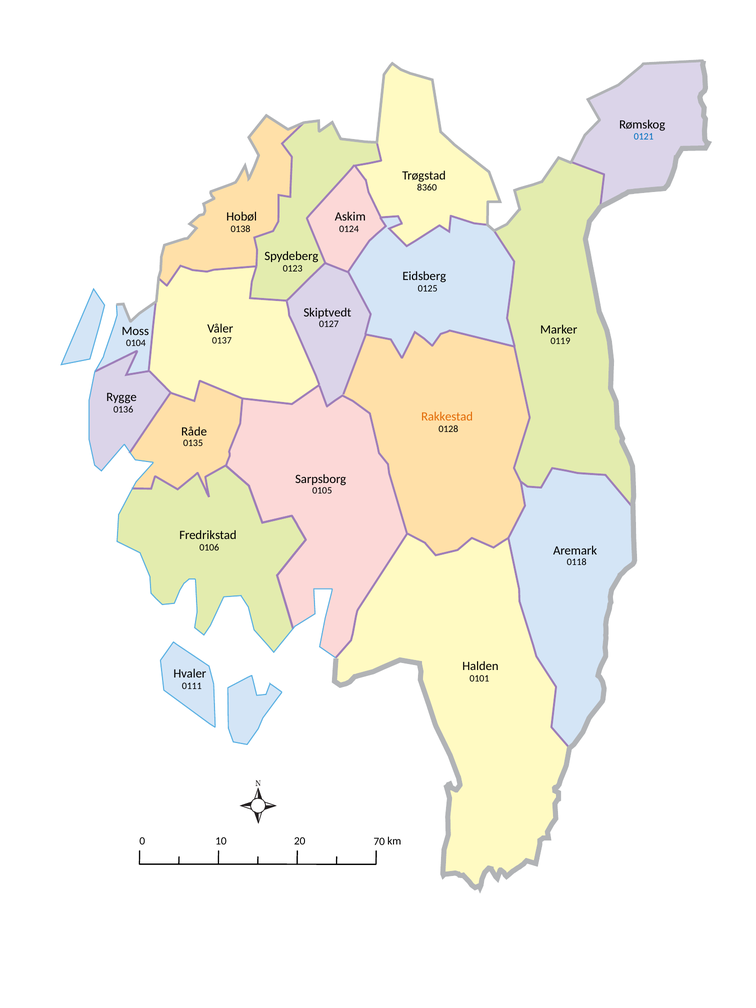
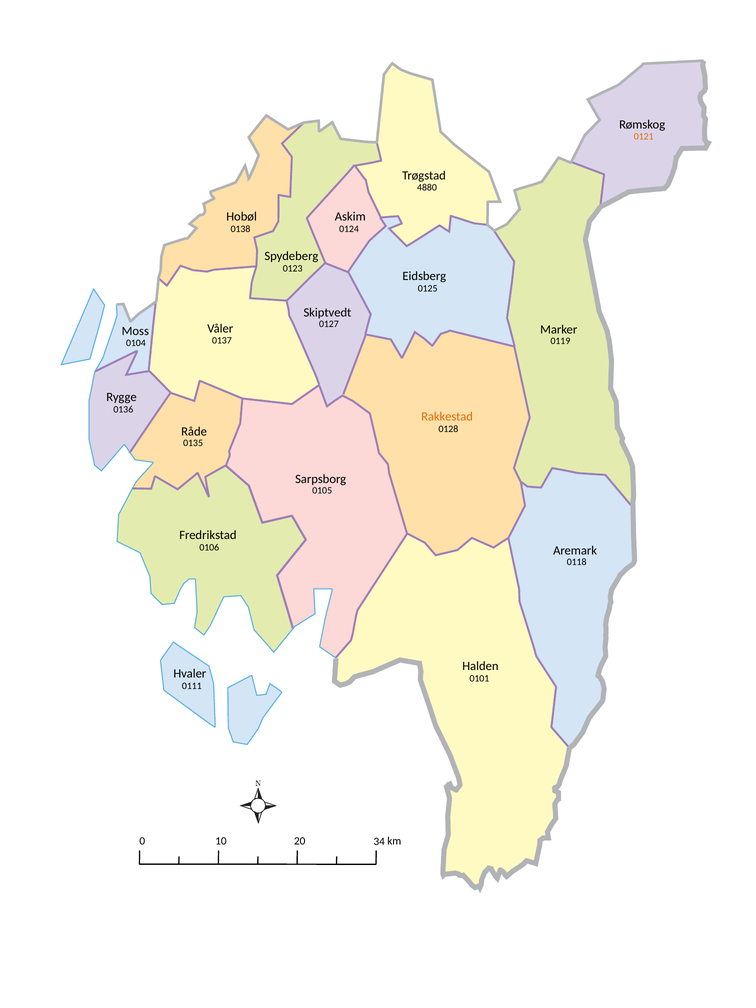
0121 colour: blue -> orange
8360: 8360 -> 4880
70: 70 -> 34
